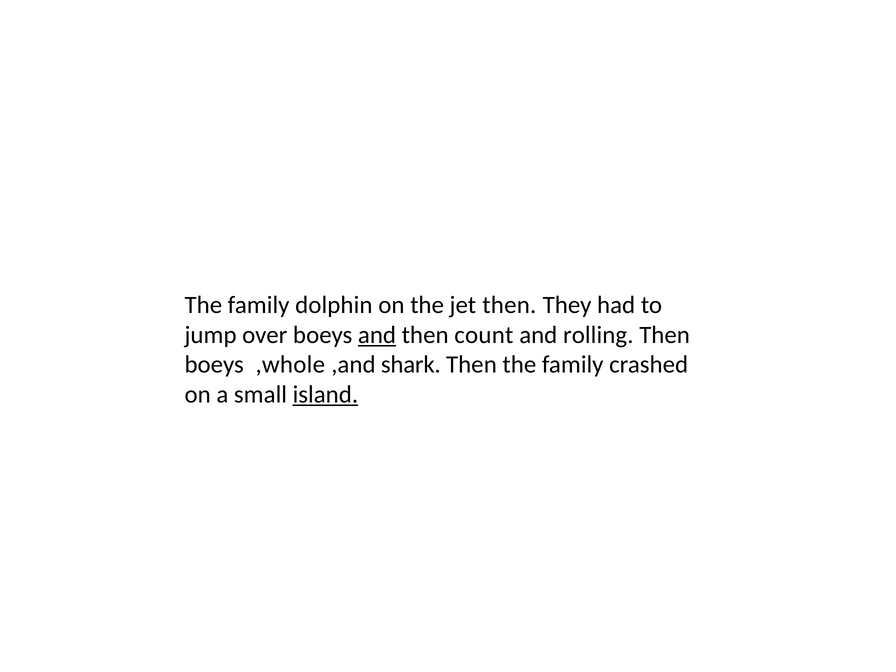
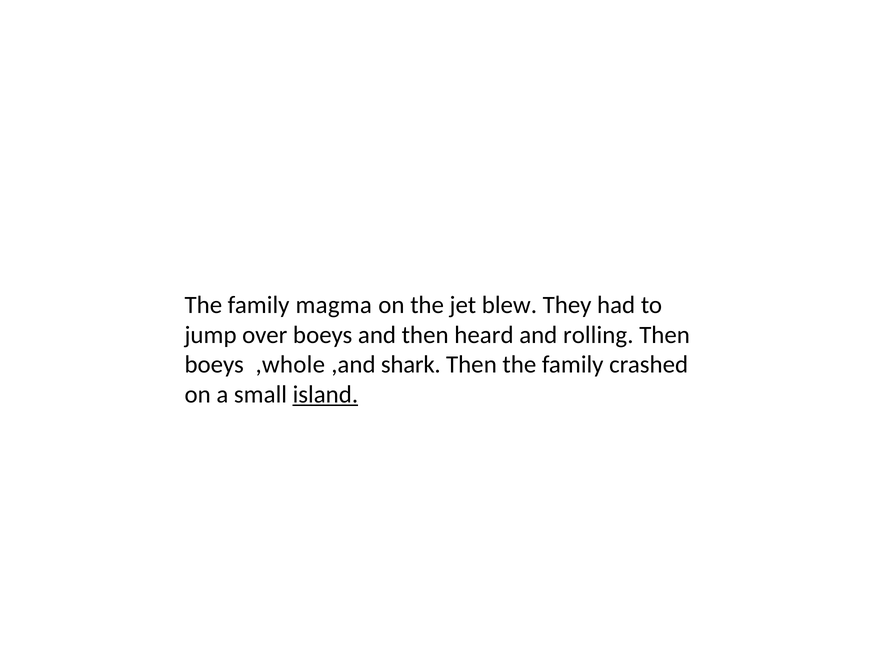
dolphin: dolphin -> magma
jet then: then -> blew
and at (377, 335) underline: present -> none
count: count -> heard
